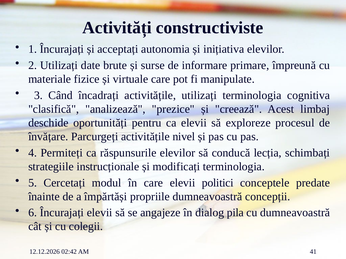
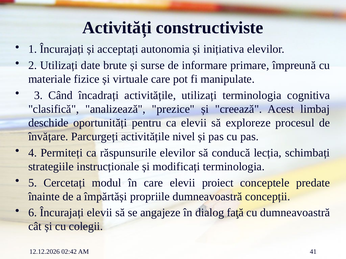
politici: politici -> proiect
pila: pila -> faţă
